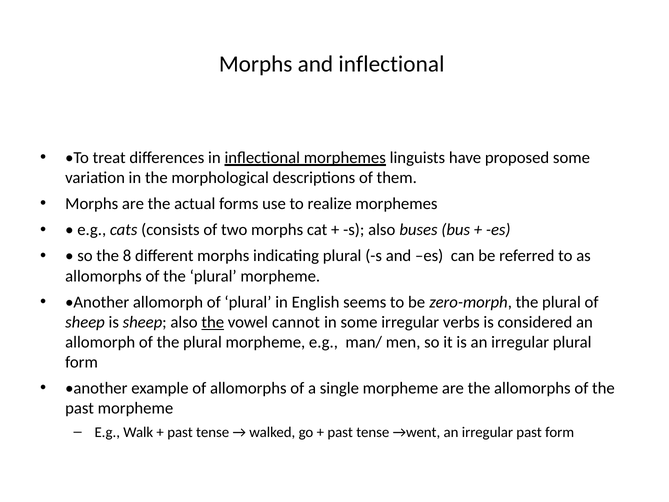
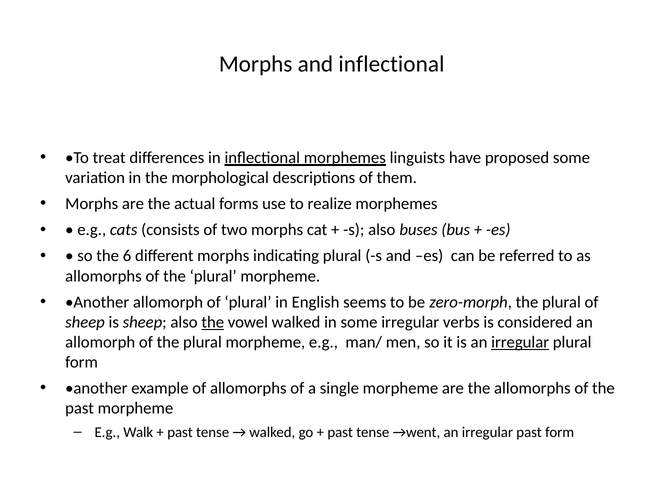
8: 8 -> 6
vowel cannot: cannot -> walked
irregular at (520, 342) underline: none -> present
